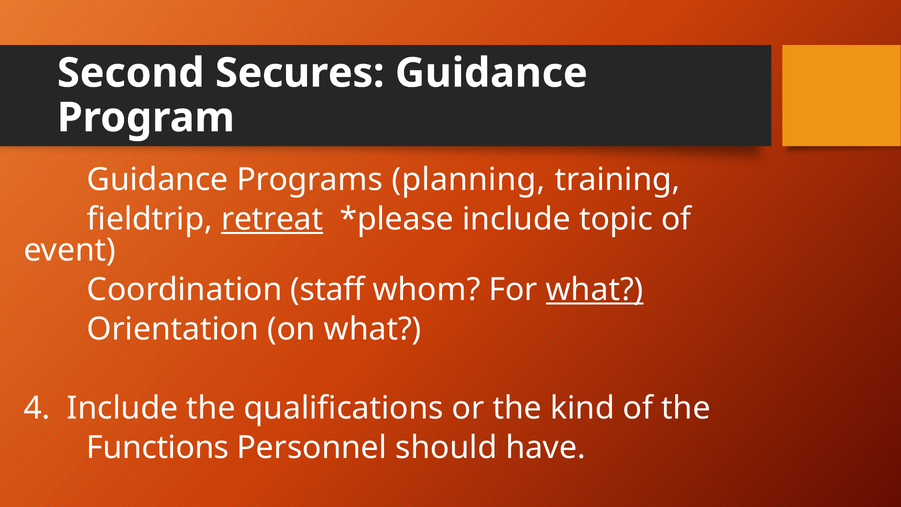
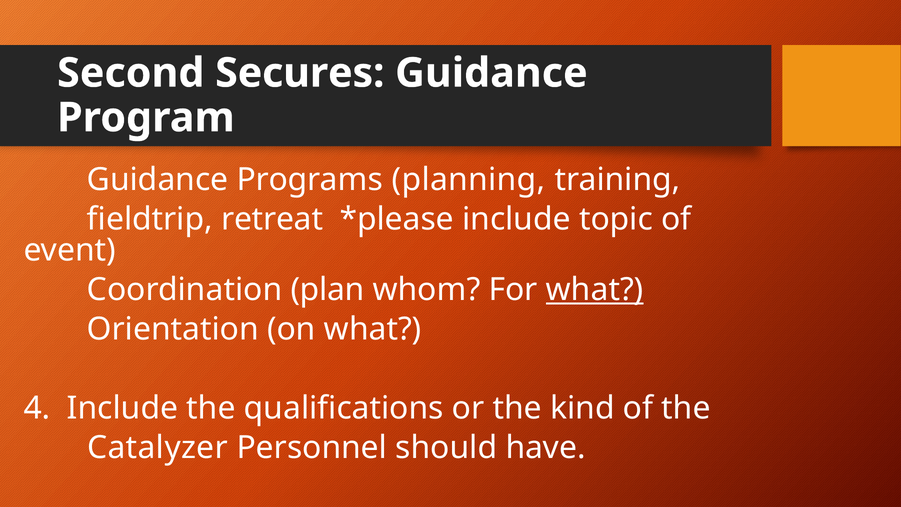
retreat underline: present -> none
staff: staff -> plan
Functions: Functions -> Catalyzer
